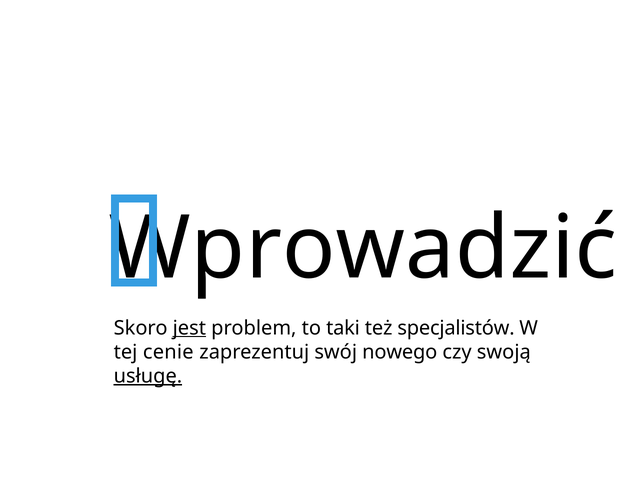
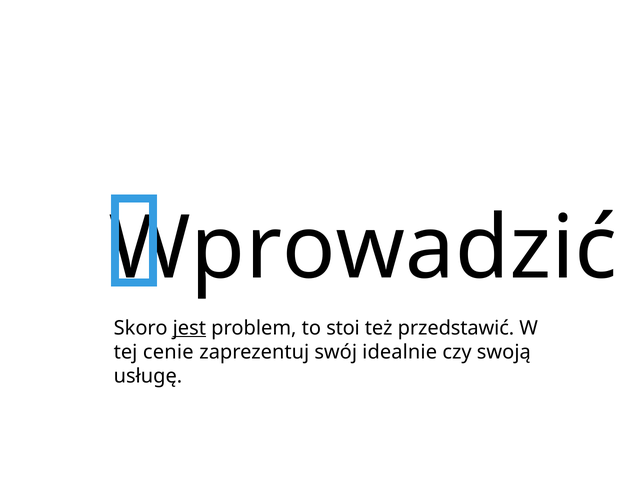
taki: taki -> stoi
specjalistów: specjalistów -> przedstawić
nowego: nowego -> idealnie
usługę underline: present -> none
